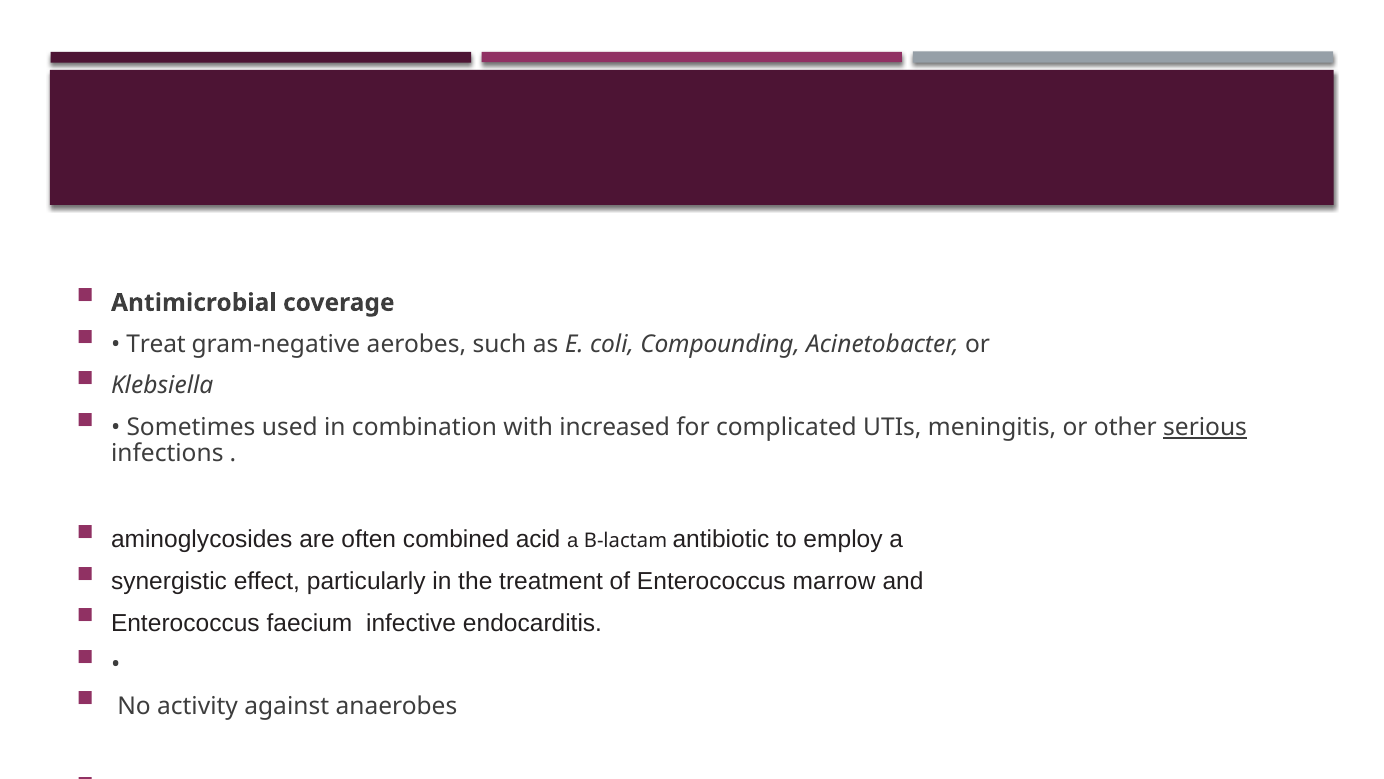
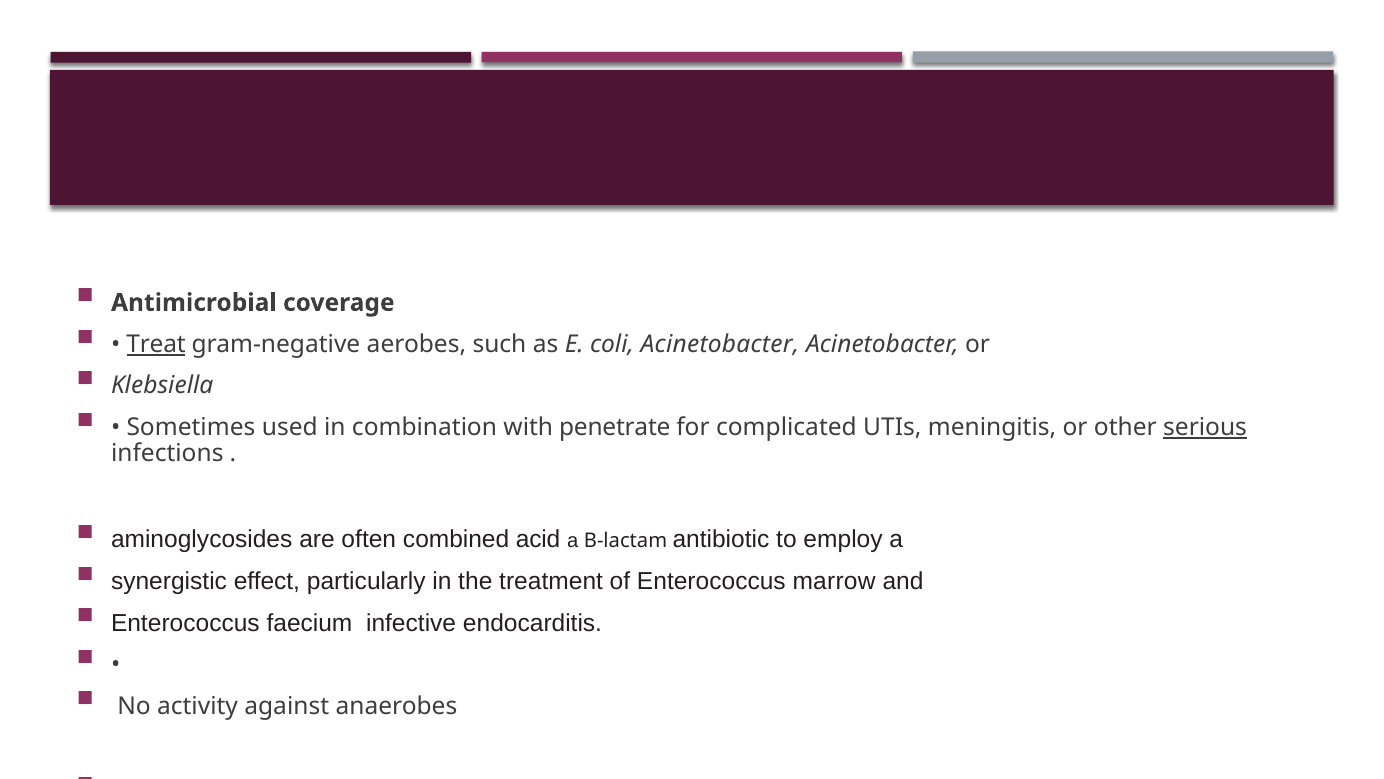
Treat underline: none -> present
coli Compounding: Compounding -> Acinetobacter
increased: increased -> penetrate
